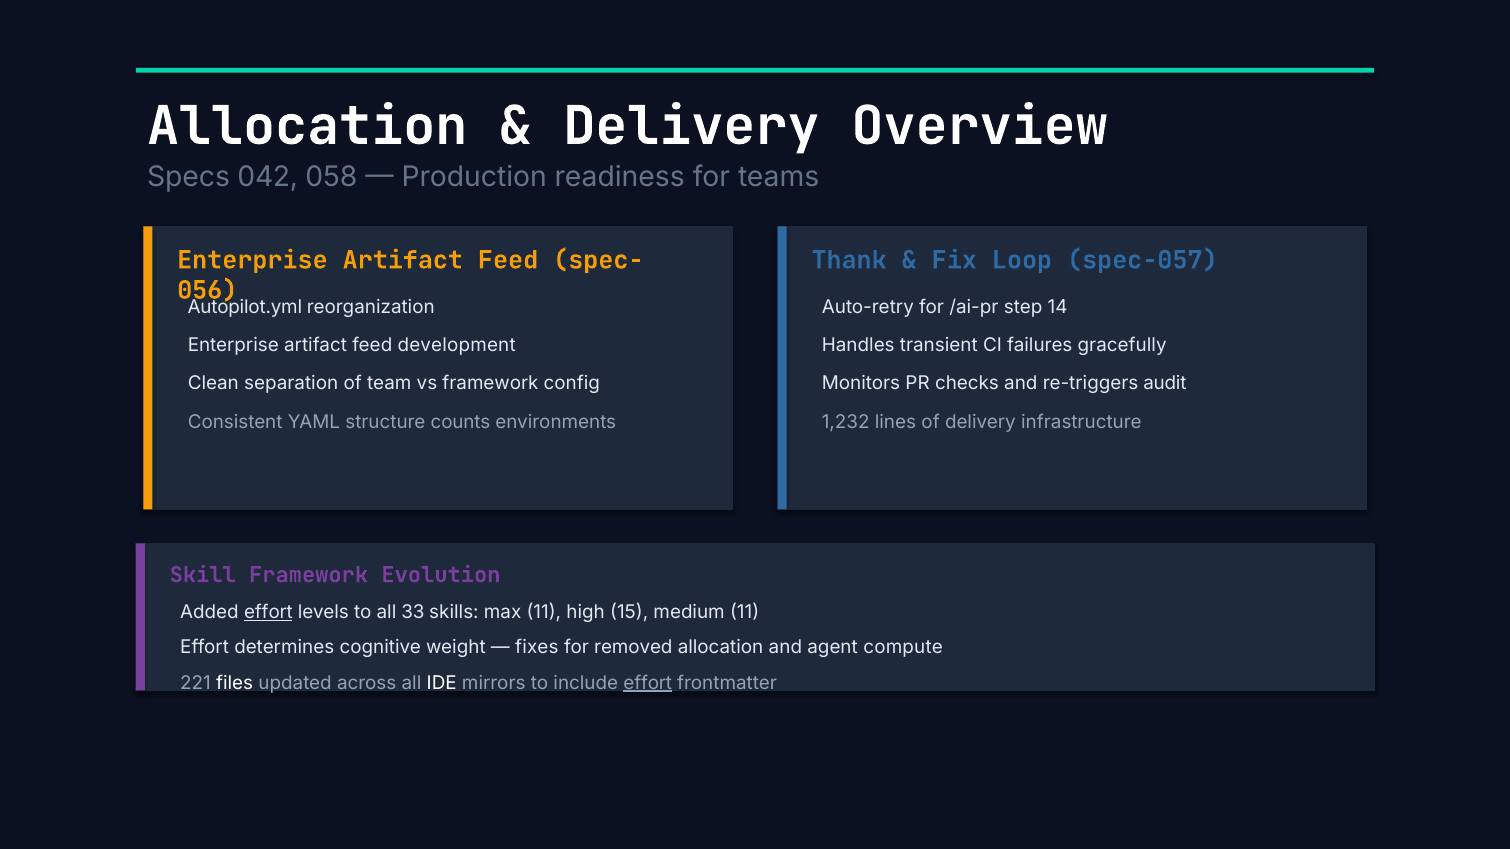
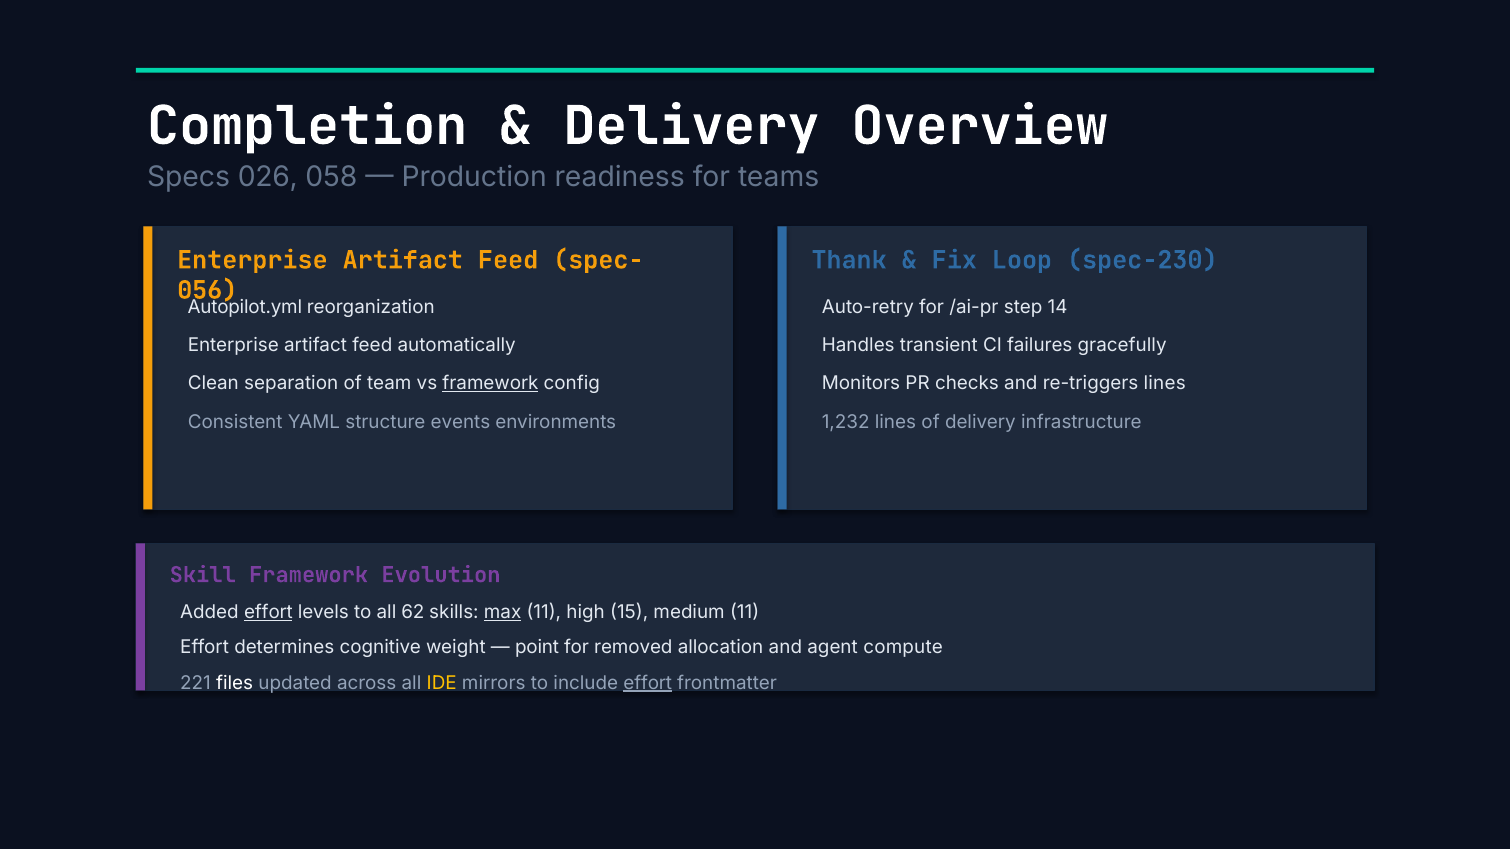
Allocation at (307, 126): Allocation -> Completion
042: 042 -> 026
spec-057: spec-057 -> spec-230
development: development -> automatically
framework at (490, 384) underline: none -> present
re-triggers audit: audit -> lines
counts: counts -> events
33: 33 -> 62
max underline: none -> present
fixes: fixes -> point
IDE colour: white -> yellow
